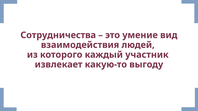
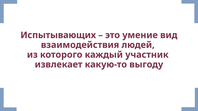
Сотрудничества: Сотрудничества -> Испытывающих
